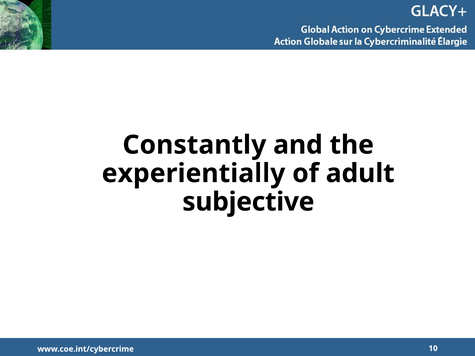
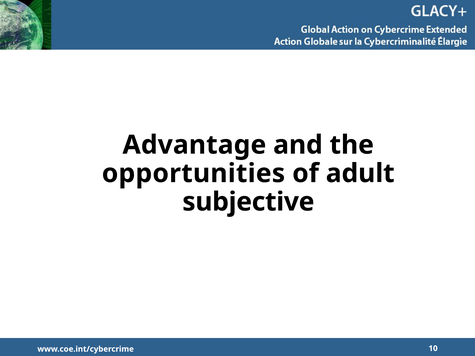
Constantly: Constantly -> Advantage
experientially: experientially -> opportunities
